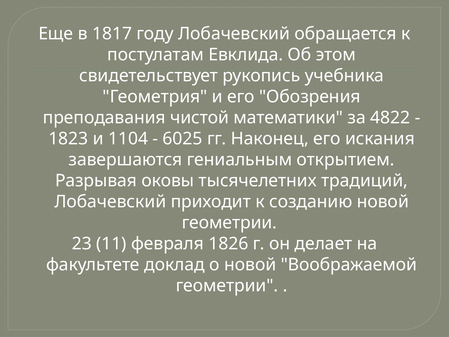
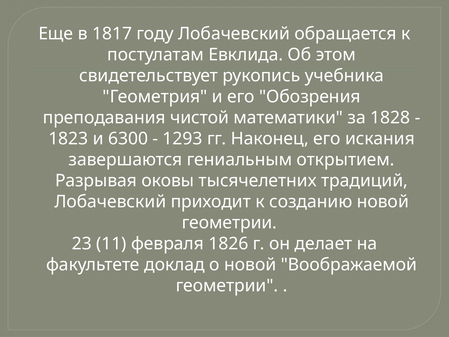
4822: 4822 -> 1828
1104: 1104 -> 6300
6025: 6025 -> 1293
